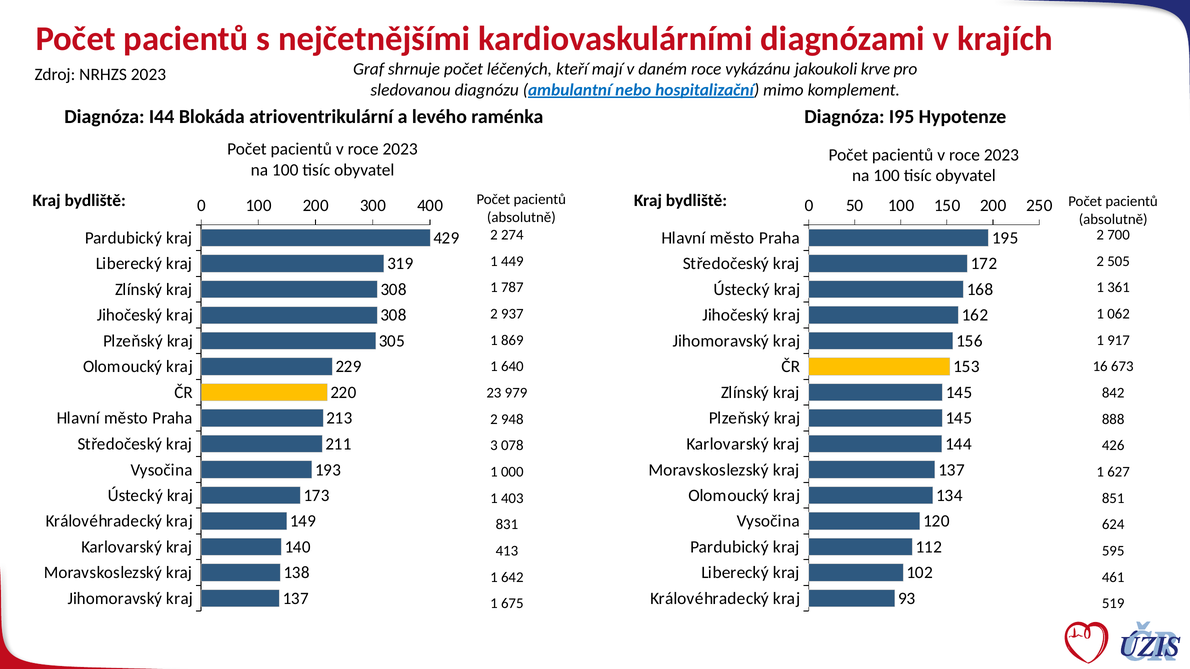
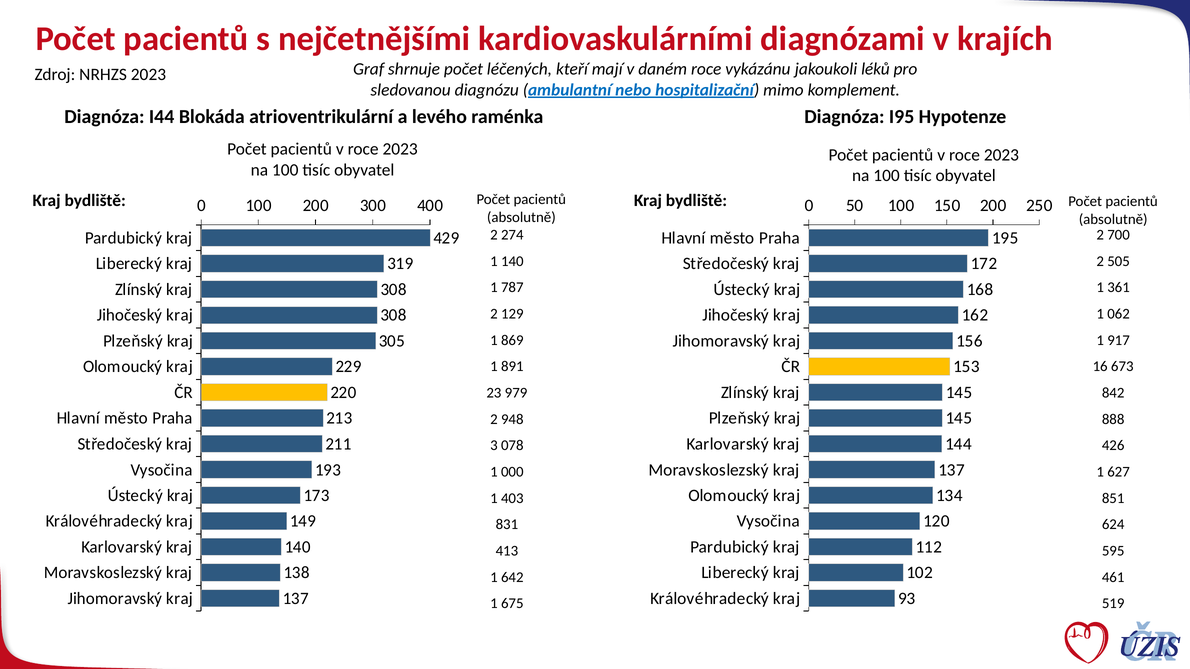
krve: krve -> léků
1 449: 449 -> 140
937: 937 -> 129
640: 640 -> 891
